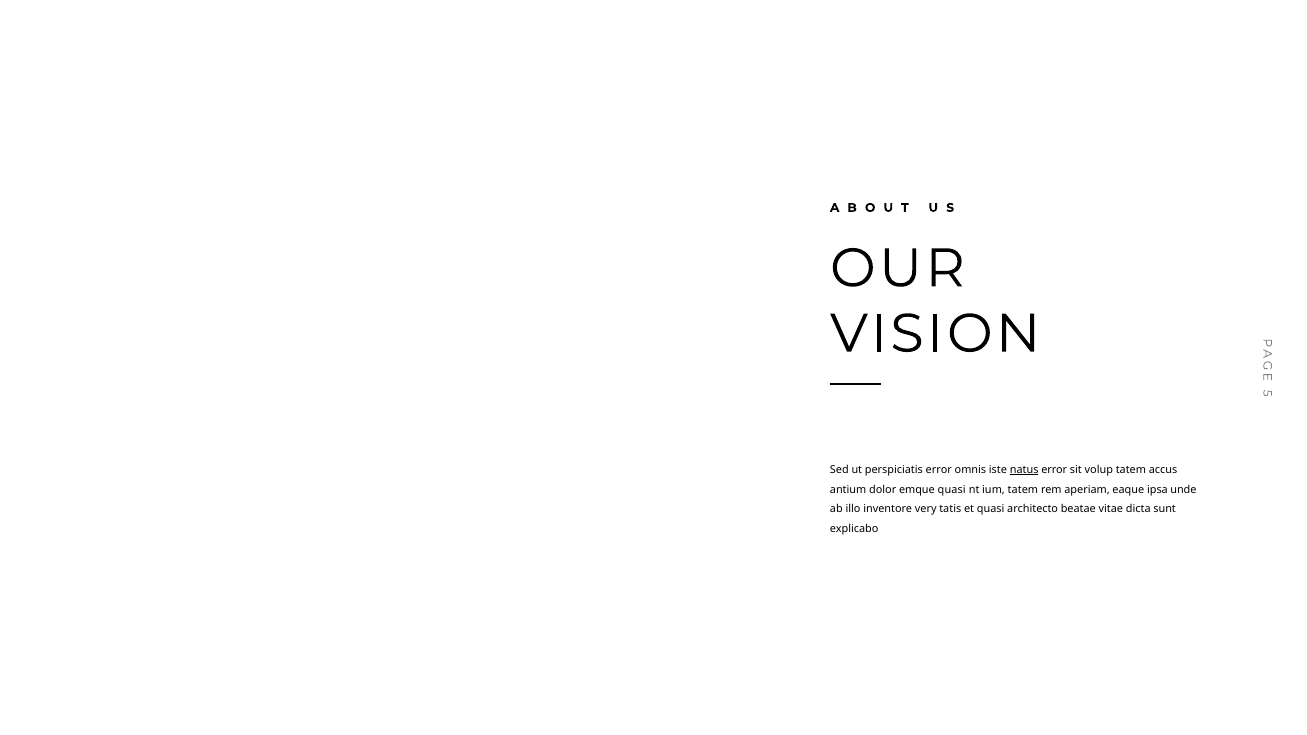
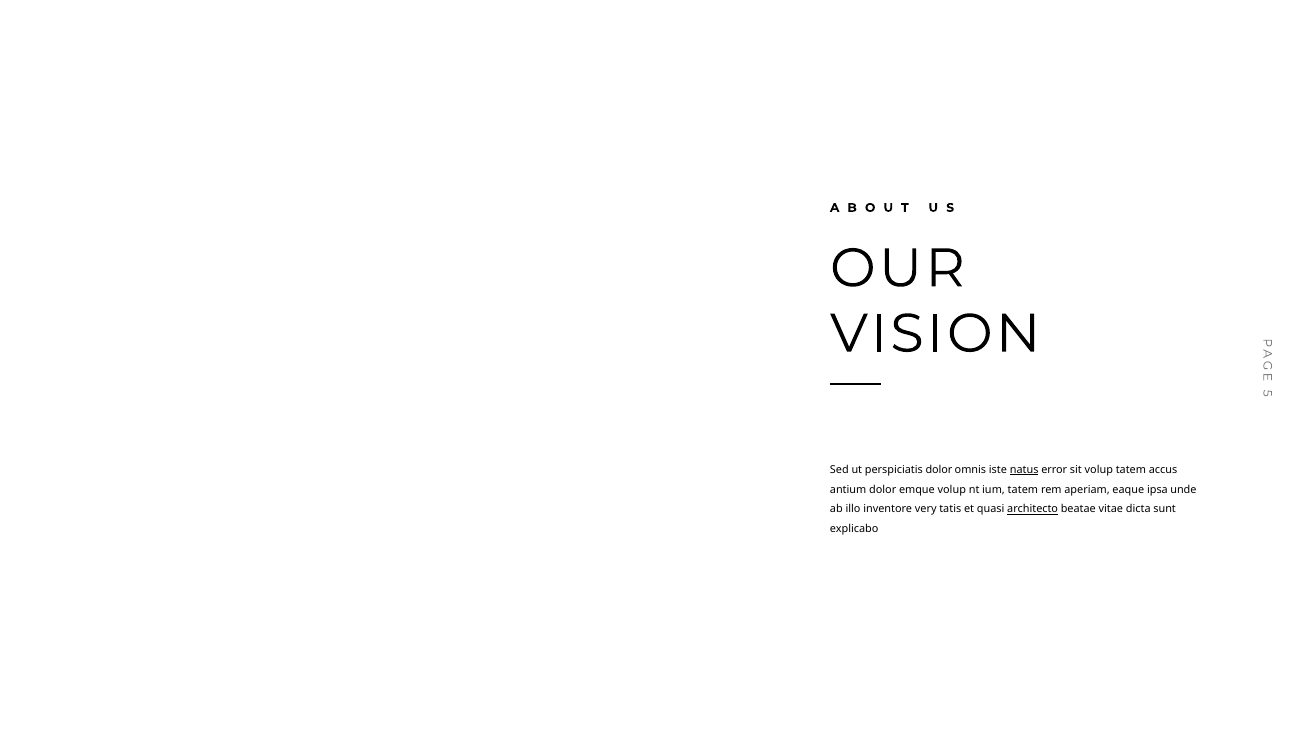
perspiciatis error: error -> dolor
emque quasi: quasi -> volup
architecto underline: none -> present
